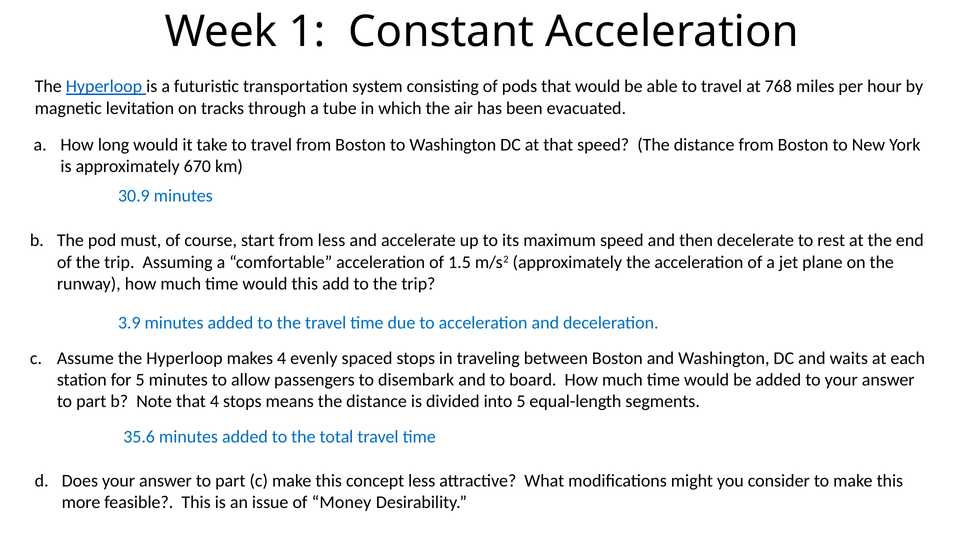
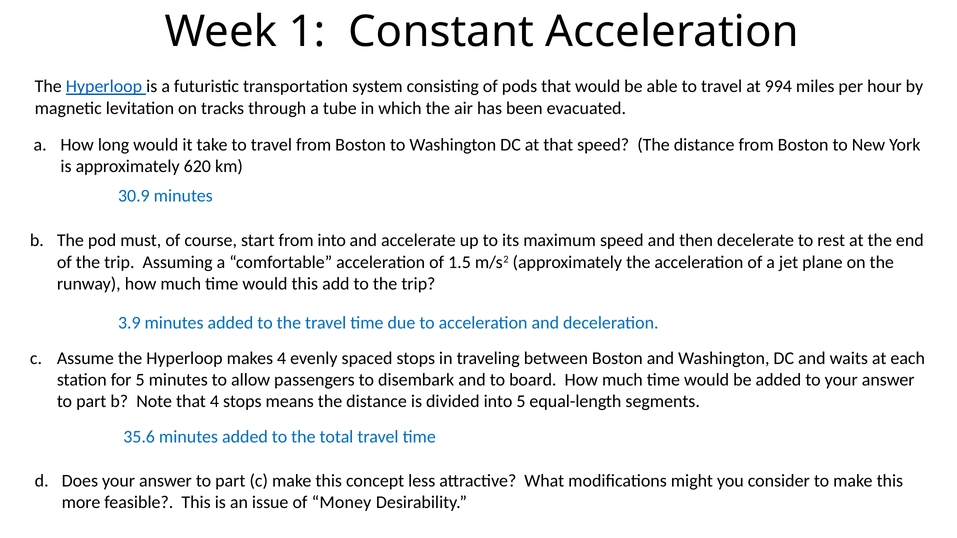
768: 768 -> 994
670: 670 -> 620
from less: less -> into
